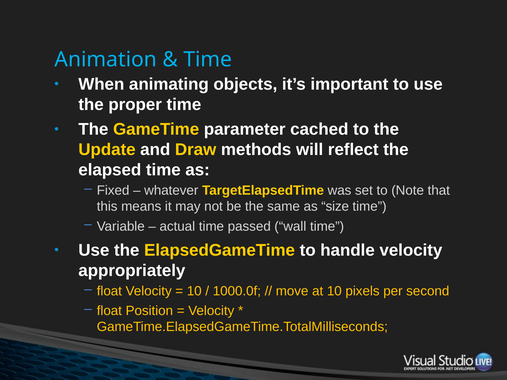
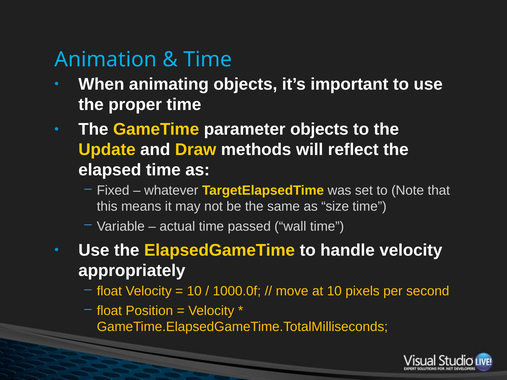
parameter cached: cached -> objects
